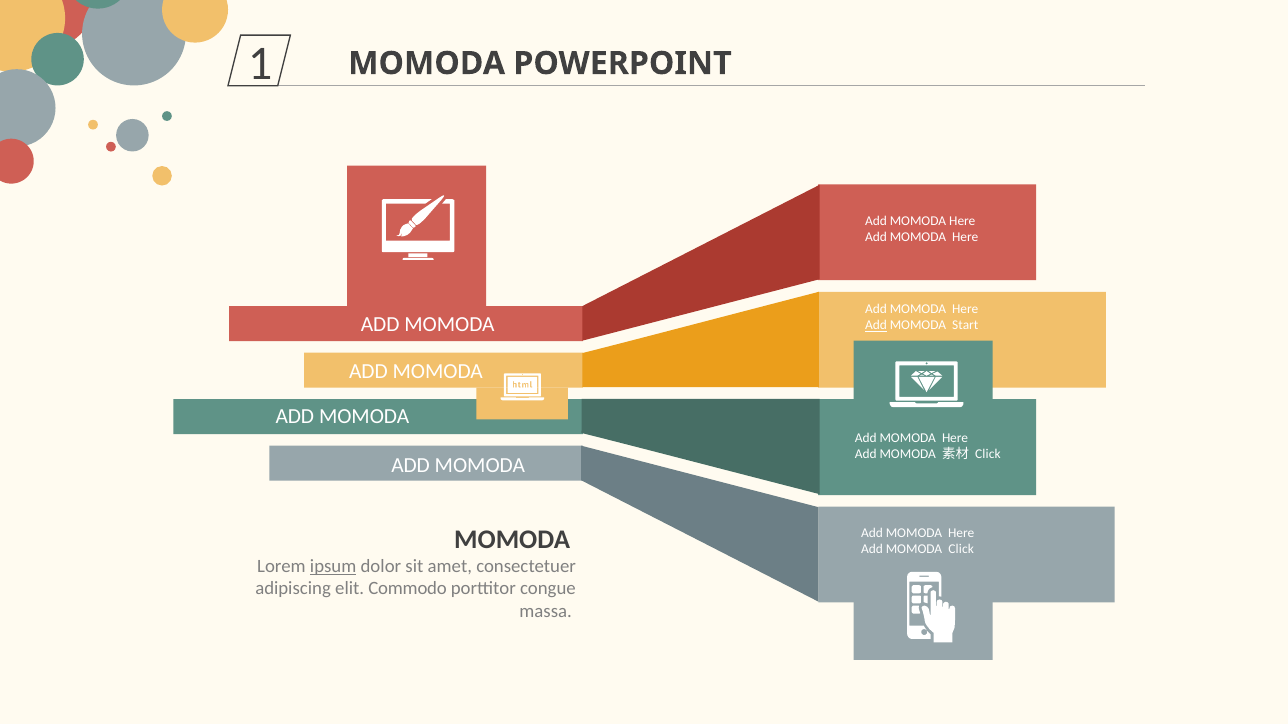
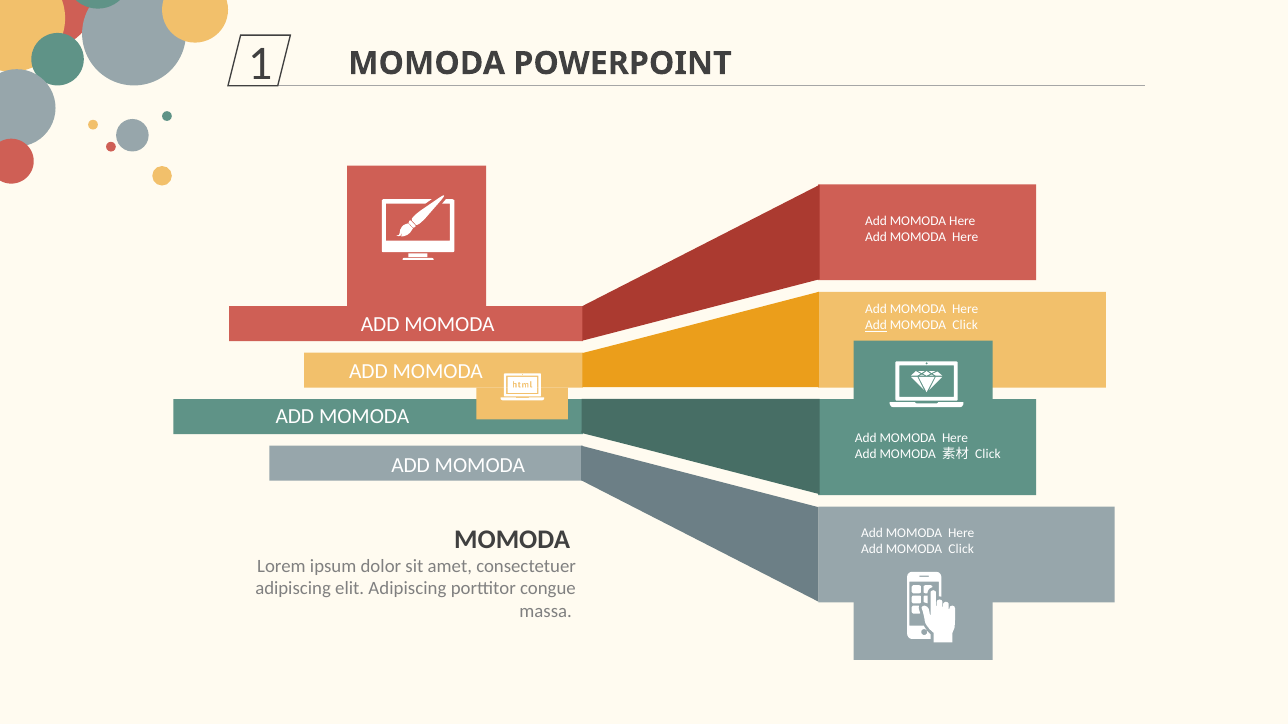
Start at (965, 325): Start -> Click
ipsum underline: present -> none
elit Commodo: Commodo -> Adipiscing
